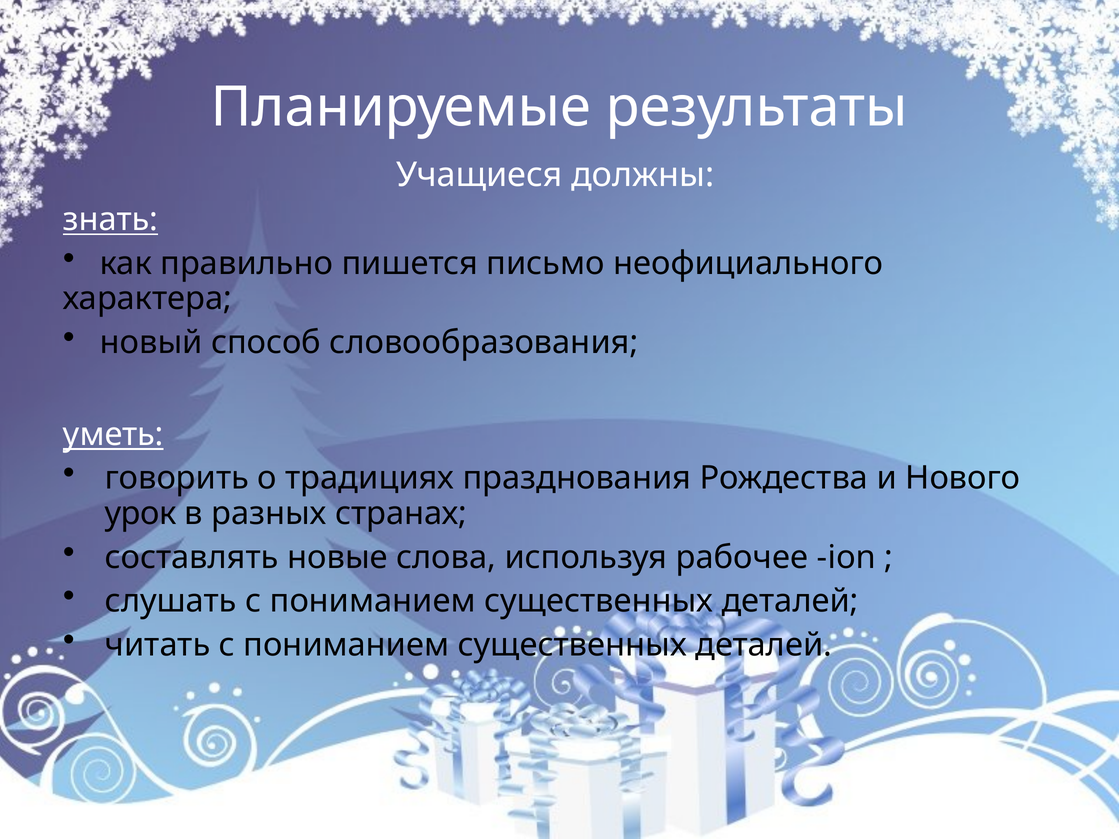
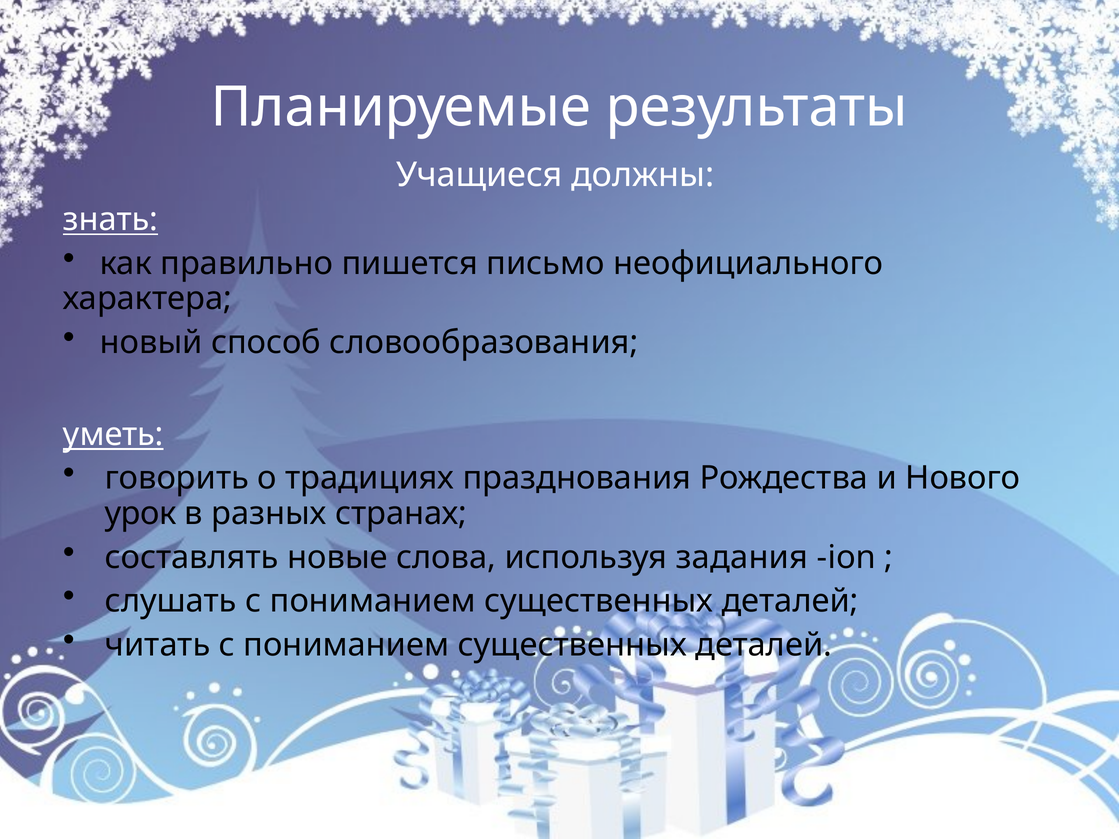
рабочее: рабочее -> задания
